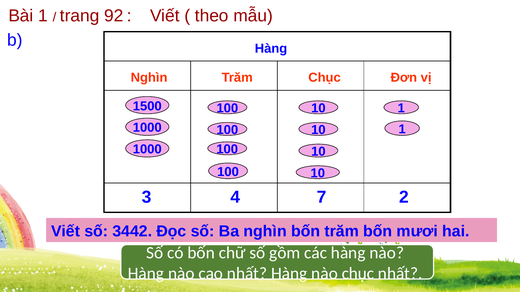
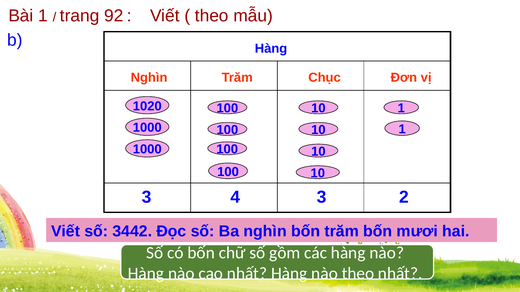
1500: 1500 -> 1020
4 7: 7 -> 3
nào chục: chục -> theo
